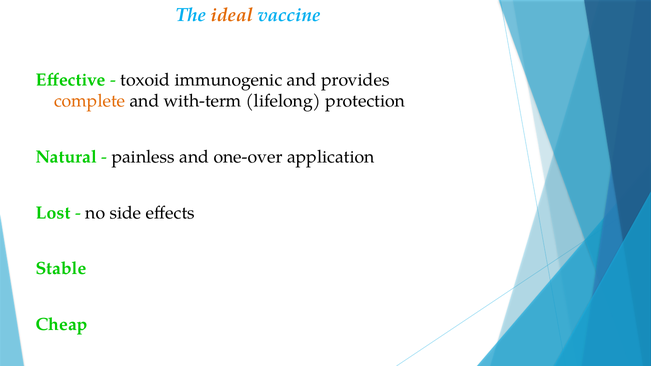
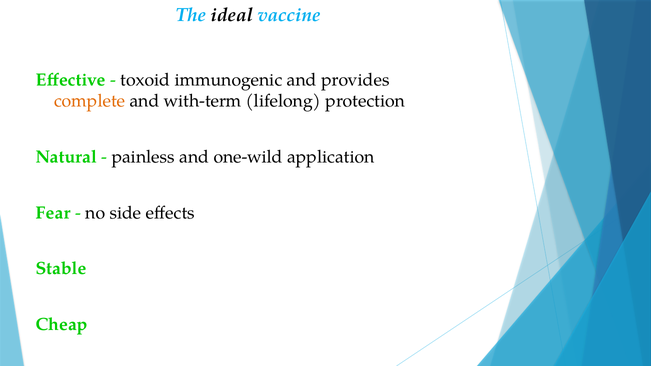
ideal colour: orange -> black
one-over: one-over -> one-wild
Lost: Lost -> Fear
